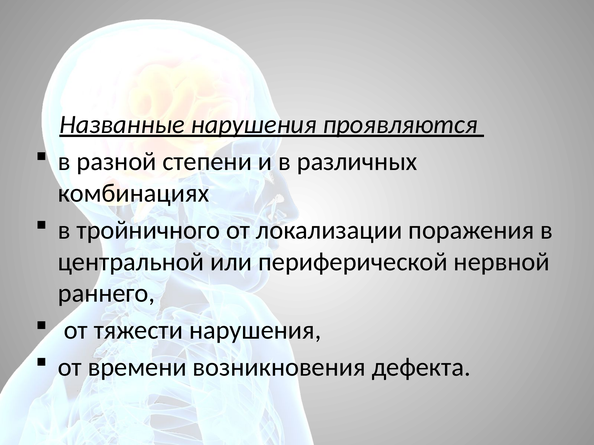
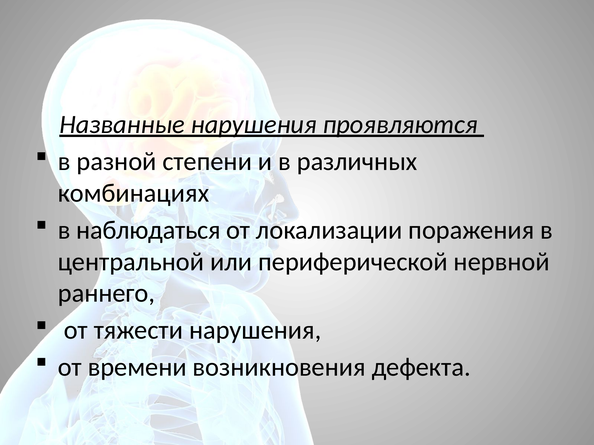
тройничного: тройничного -> наблюдаться
